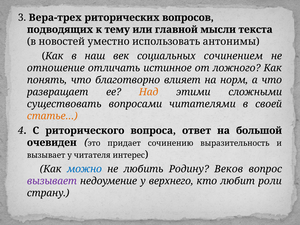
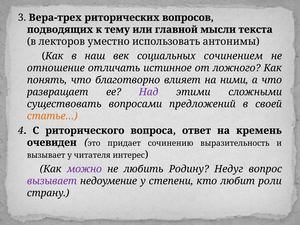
новостей: новостей -> лекторов
норм: норм -> ними
Над colour: orange -> purple
читателями: читателями -> предложений
большой: большой -> кремень
можно colour: blue -> purple
Веков: Веков -> Недуг
верхнего: верхнего -> степени
